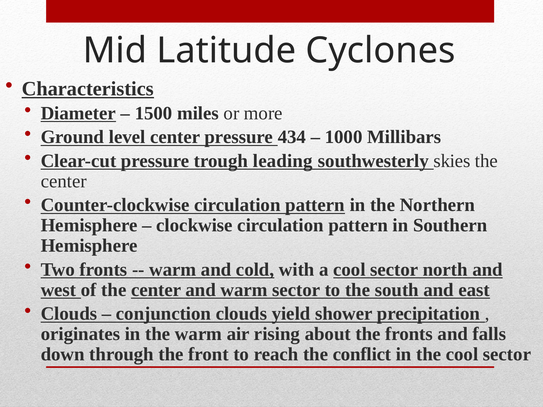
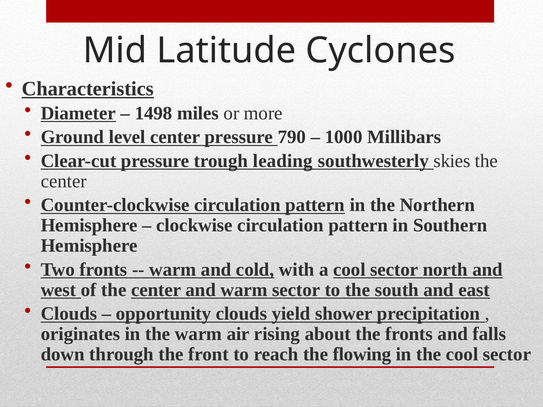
1500: 1500 -> 1498
434: 434 -> 790
conjunction: conjunction -> opportunity
conflict: conflict -> flowing
